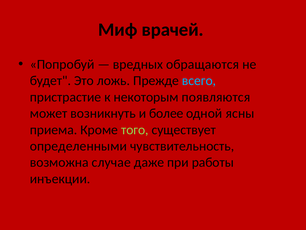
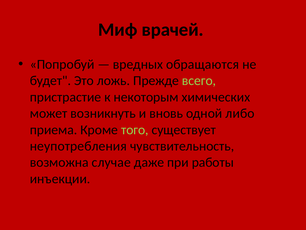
всего colour: light blue -> light green
появляются: появляются -> химических
более: более -> вновь
ясны: ясны -> либо
определенными: определенными -> неупотребления
